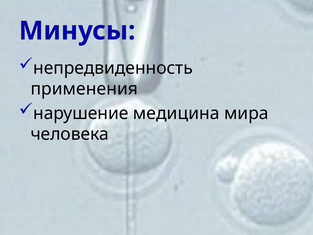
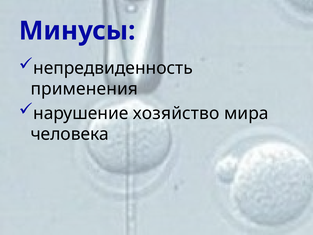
медицина: медицина -> хозяйство
